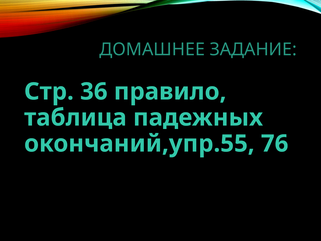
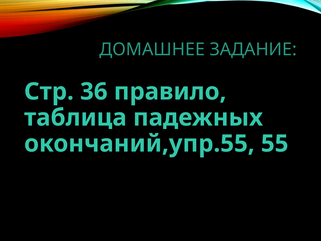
76: 76 -> 55
